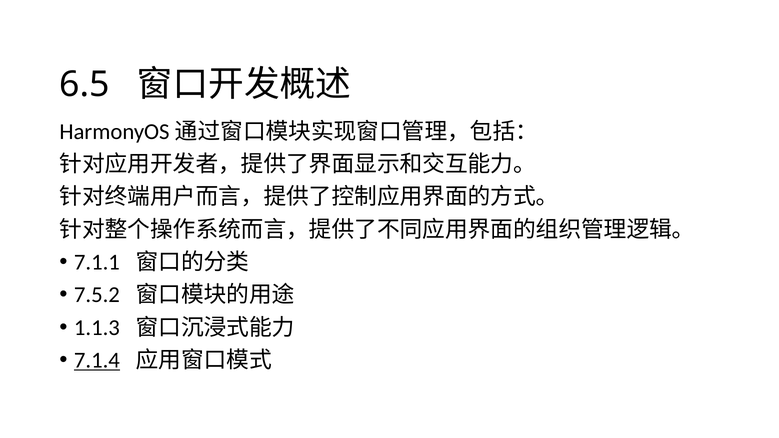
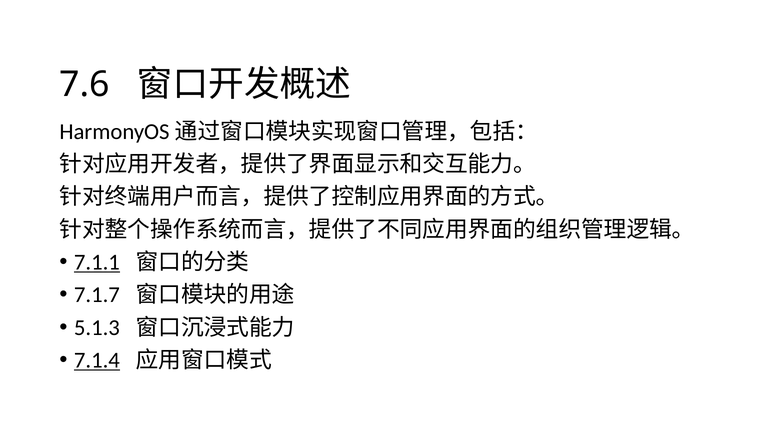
6.5: 6.5 -> 7.6
7.1.1 underline: none -> present
7.5.2: 7.5.2 -> 7.1.7
1.1.3: 1.1.3 -> 5.1.3
